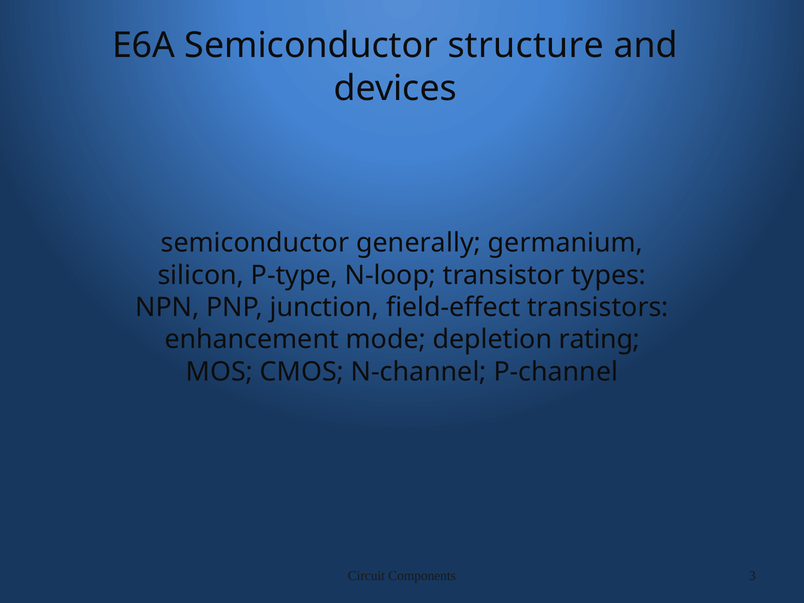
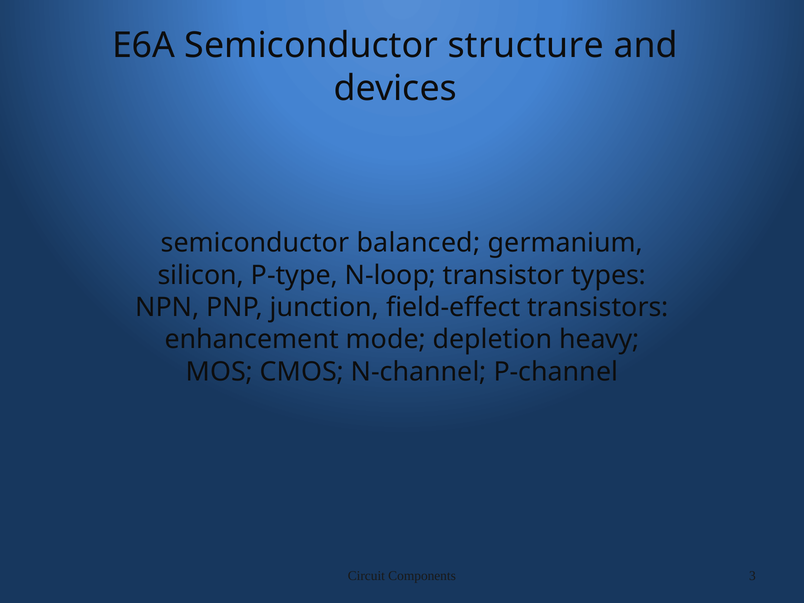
generally: generally -> balanced
rating: rating -> heavy
